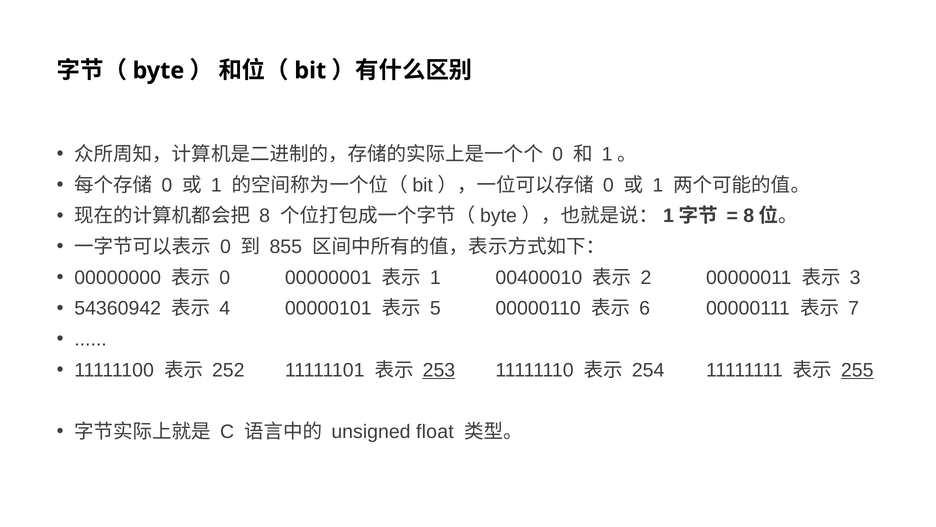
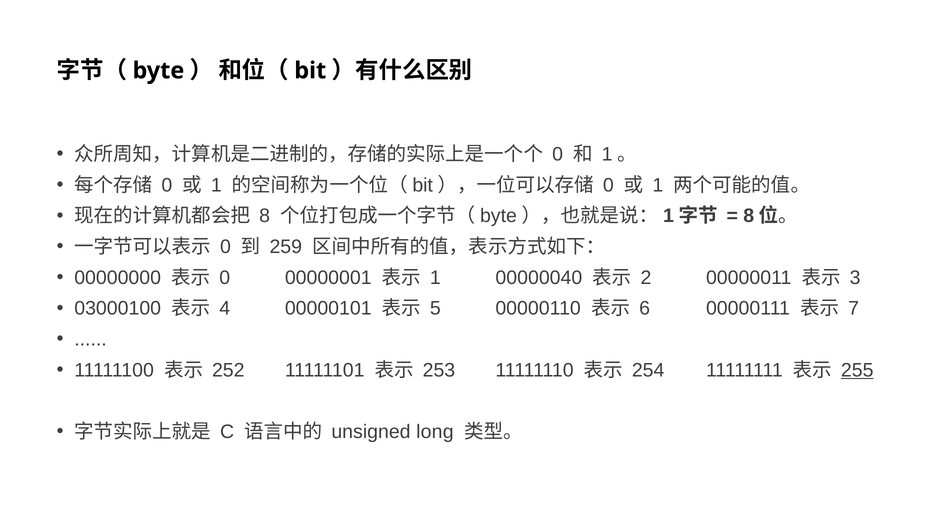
855: 855 -> 259
00400010: 00400010 -> 00000040
54360942: 54360942 -> 03000100
253 underline: present -> none
float: float -> long
